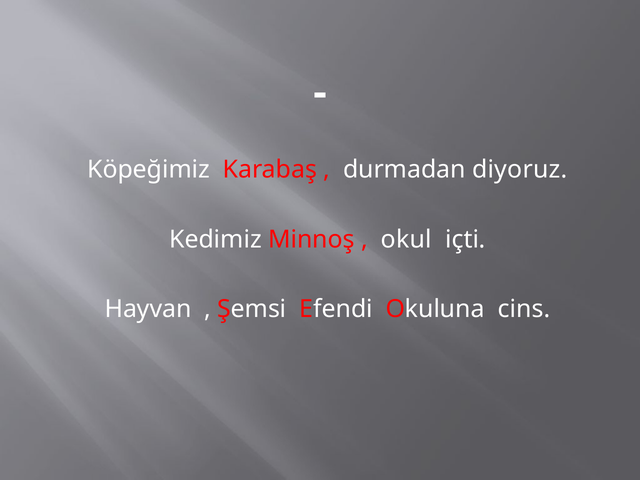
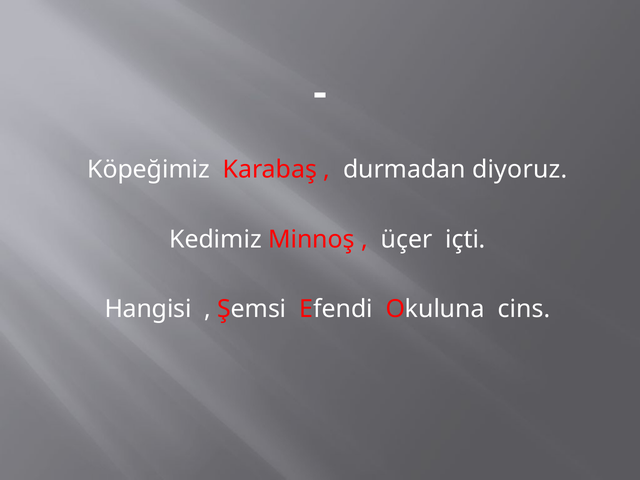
okul: okul -> üçer
Hayvan: Hayvan -> Hangisi
